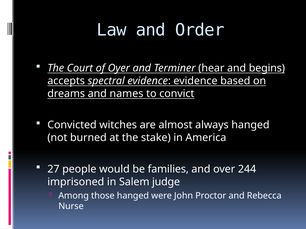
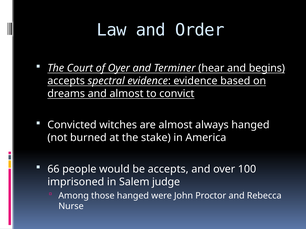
and names: names -> almost
27: 27 -> 66
be families: families -> accepts
244: 244 -> 100
